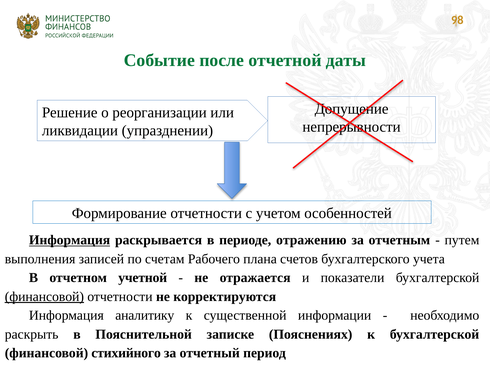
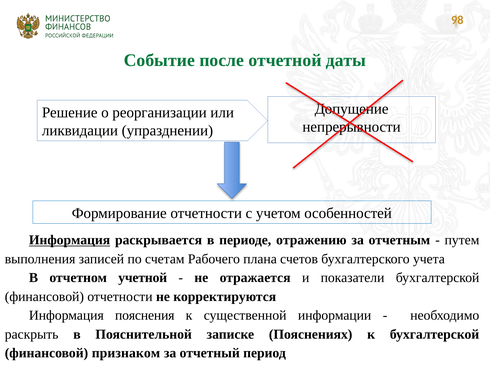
финансовой at (44, 296) underline: present -> none
аналитику: аналитику -> пояснения
стихийного: стихийного -> признаком
